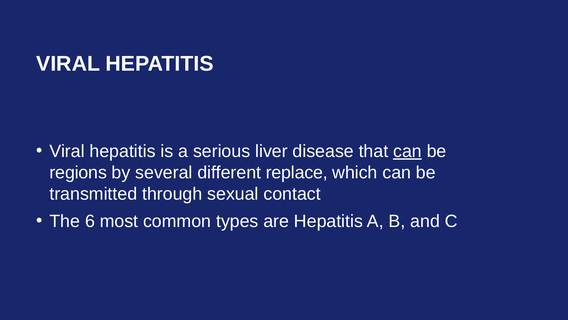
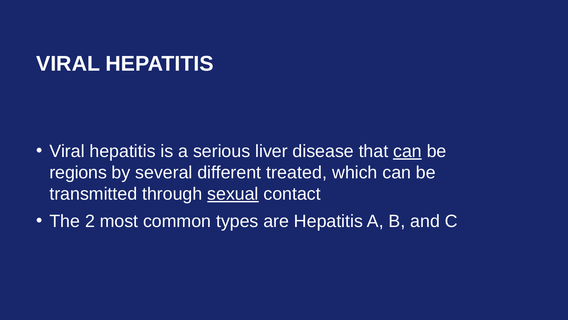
replace: replace -> treated
sexual underline: none -> present
6: 6 -> 2
